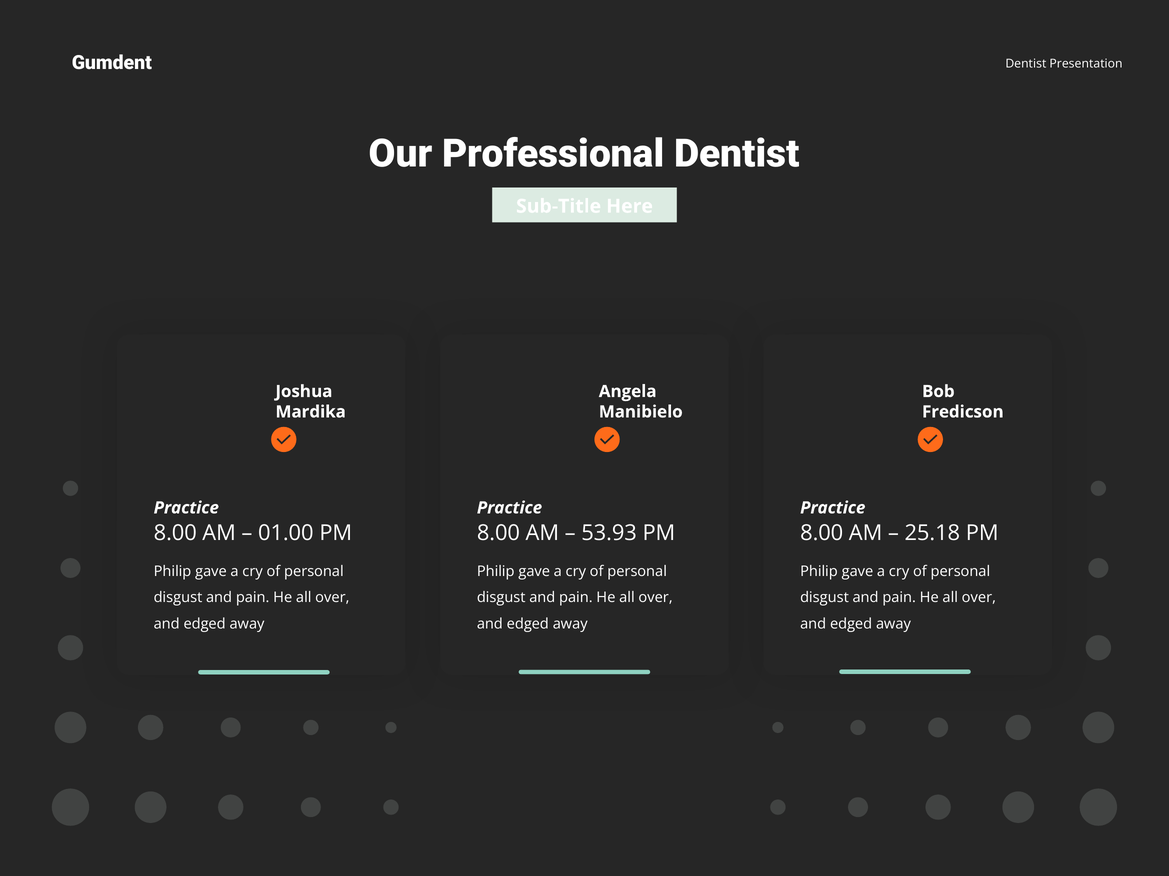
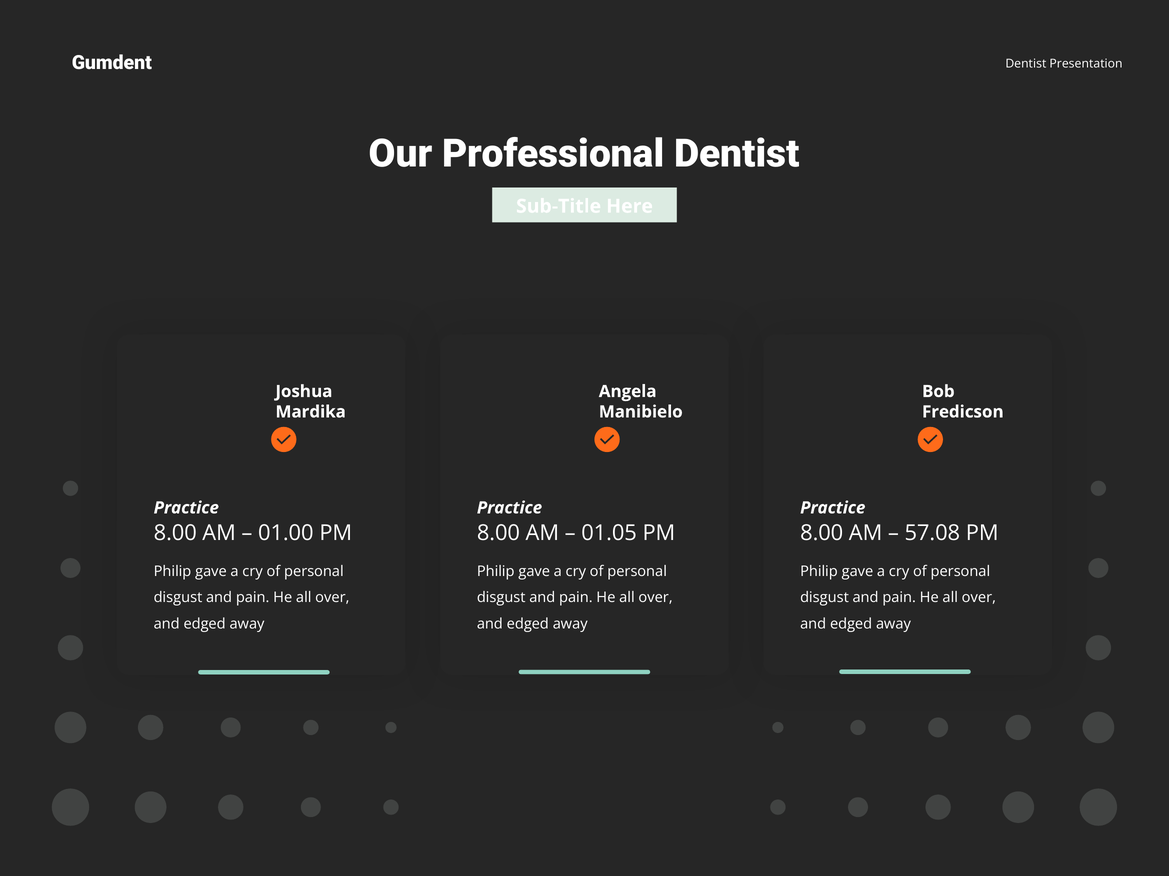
53.93: 53.93 -> 01.05
25.18: 25.18 -> 57.08
